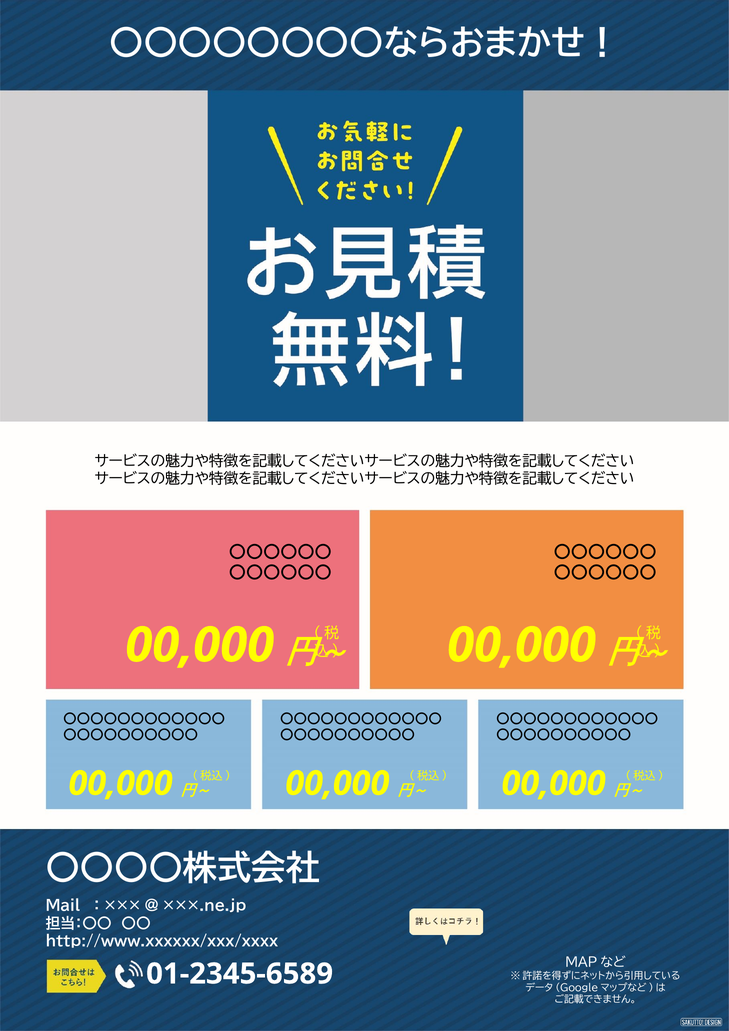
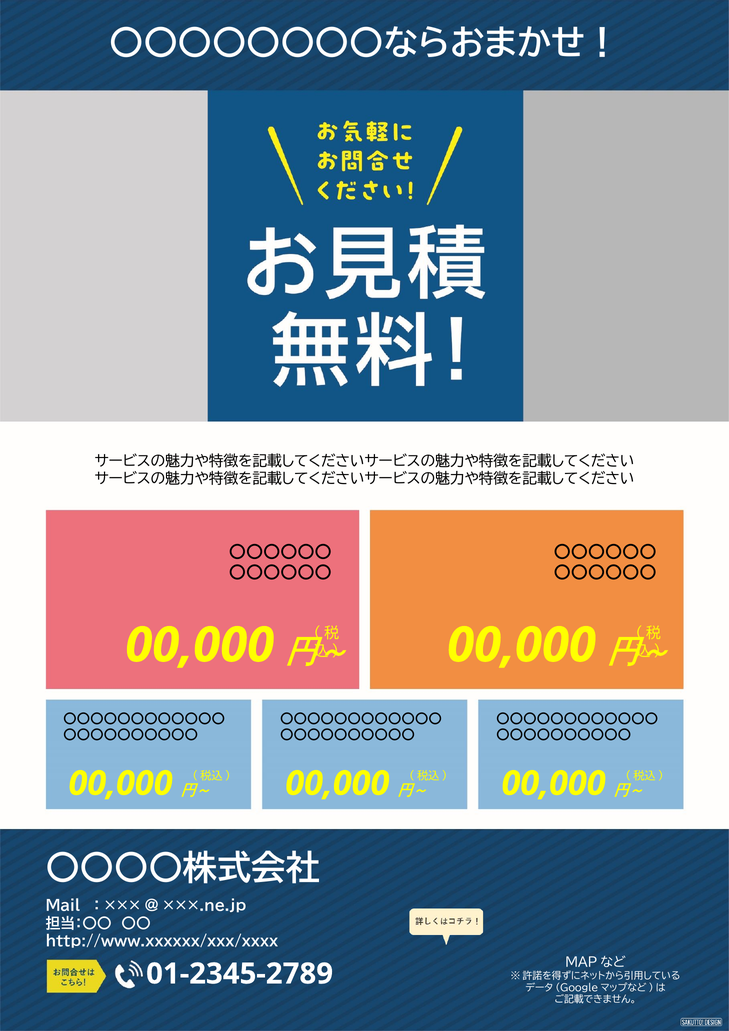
01-2345-6589: 01-2345-6589 -> 01-2345-2789
